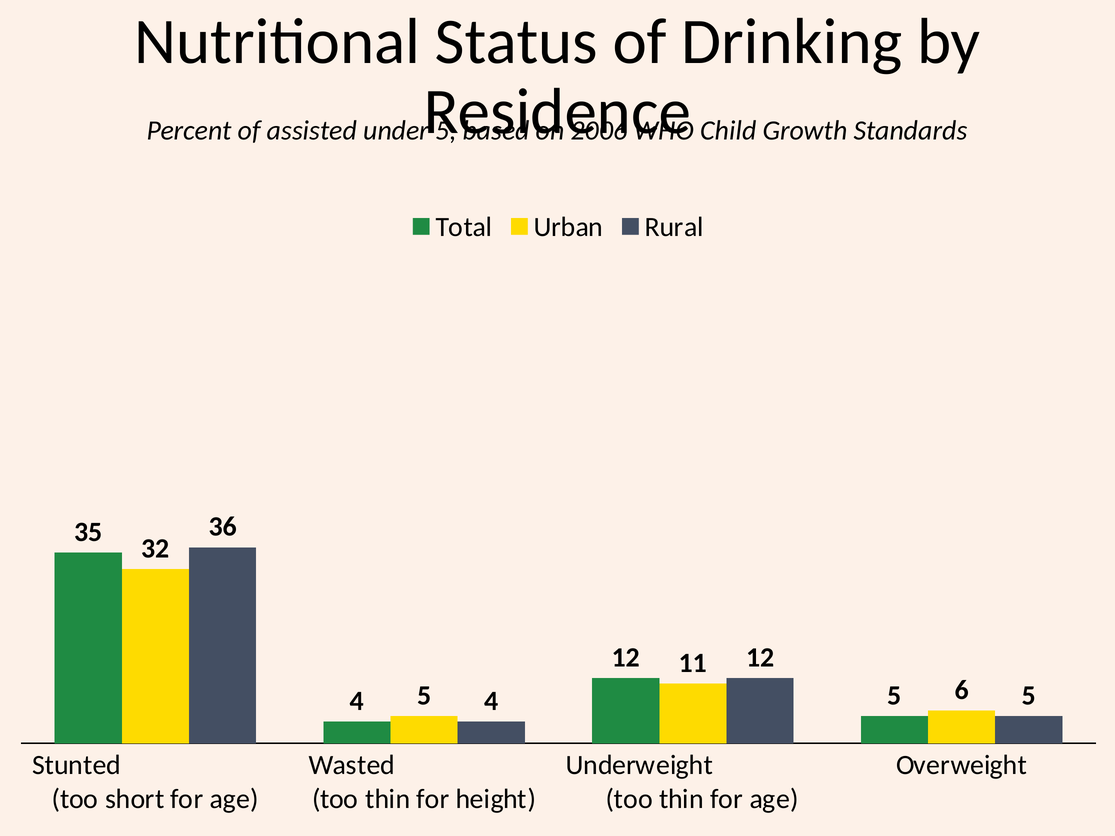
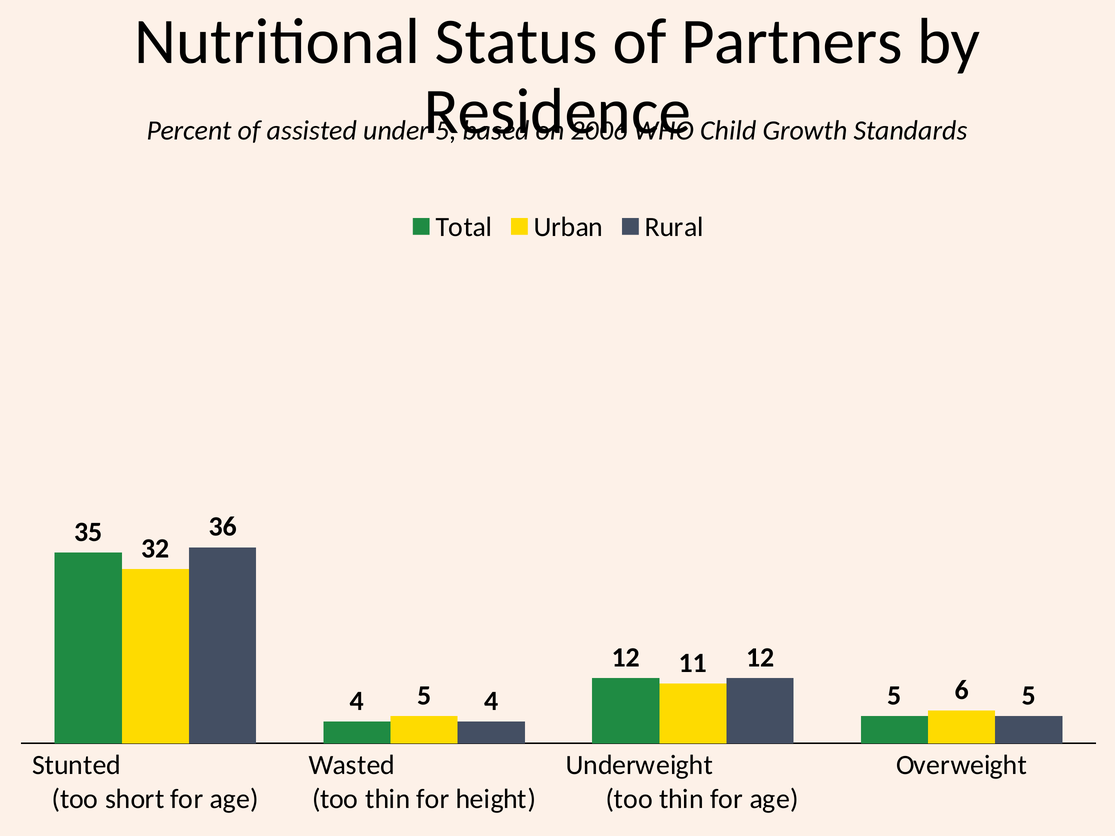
Drinking: Drinking -> Partners
